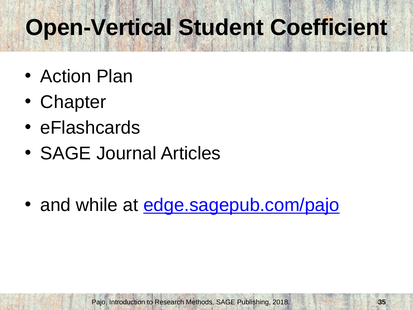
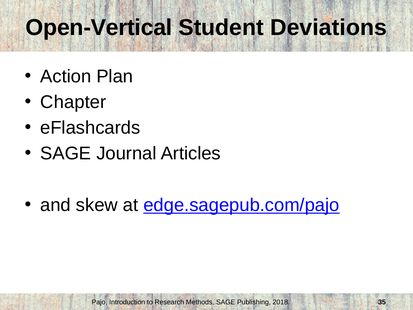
Coefficient: Coefficient -> Deviations
while: while -> skew
